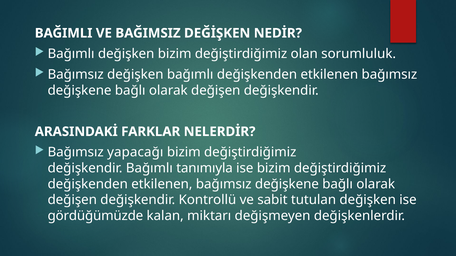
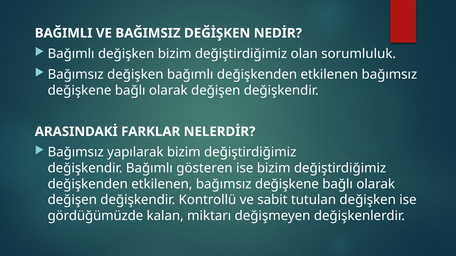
yapacağı: yapacağı -> yapılarak
tanımıyla: tanımıyla -> gösteren
